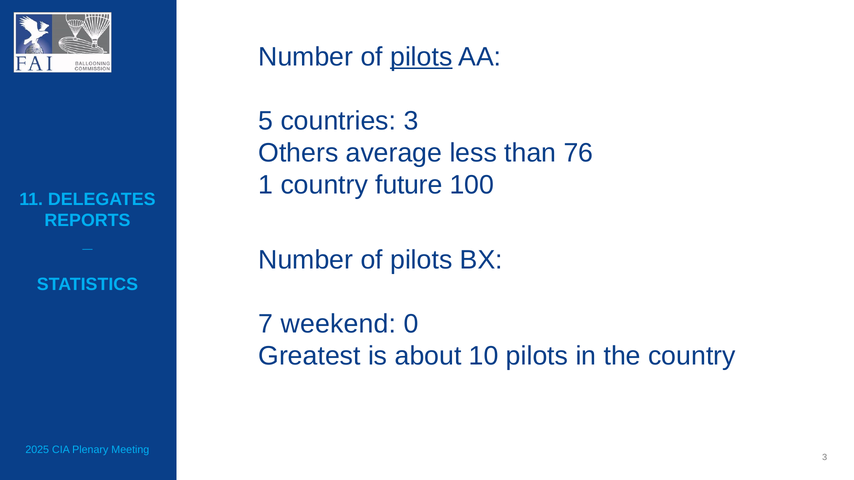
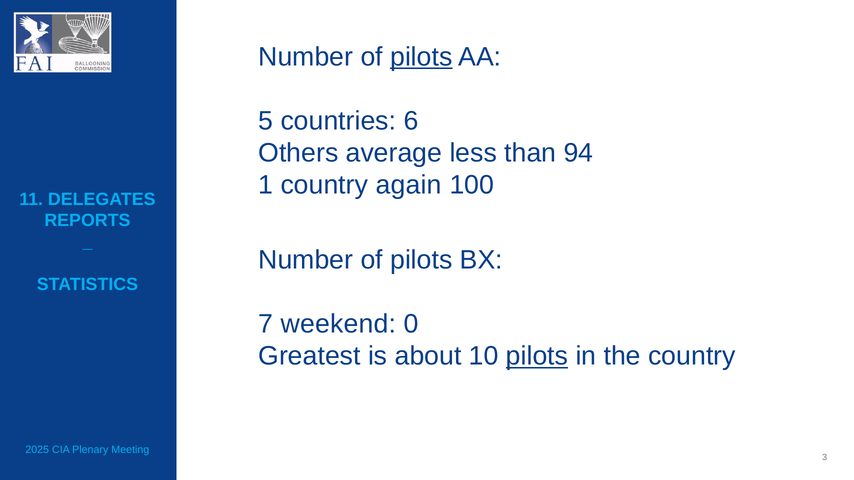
countries 3: 3 -> 6
76: 76 -> 94
future: future -> again
pilots at (537, 356) underline: none -> present
